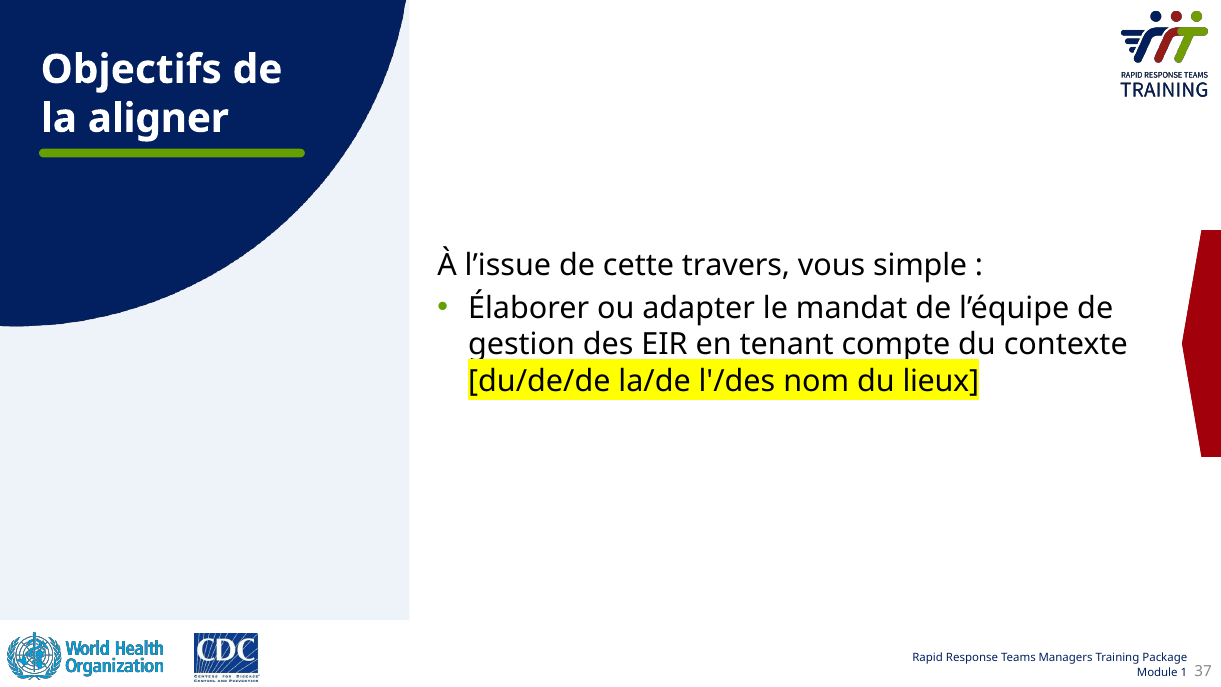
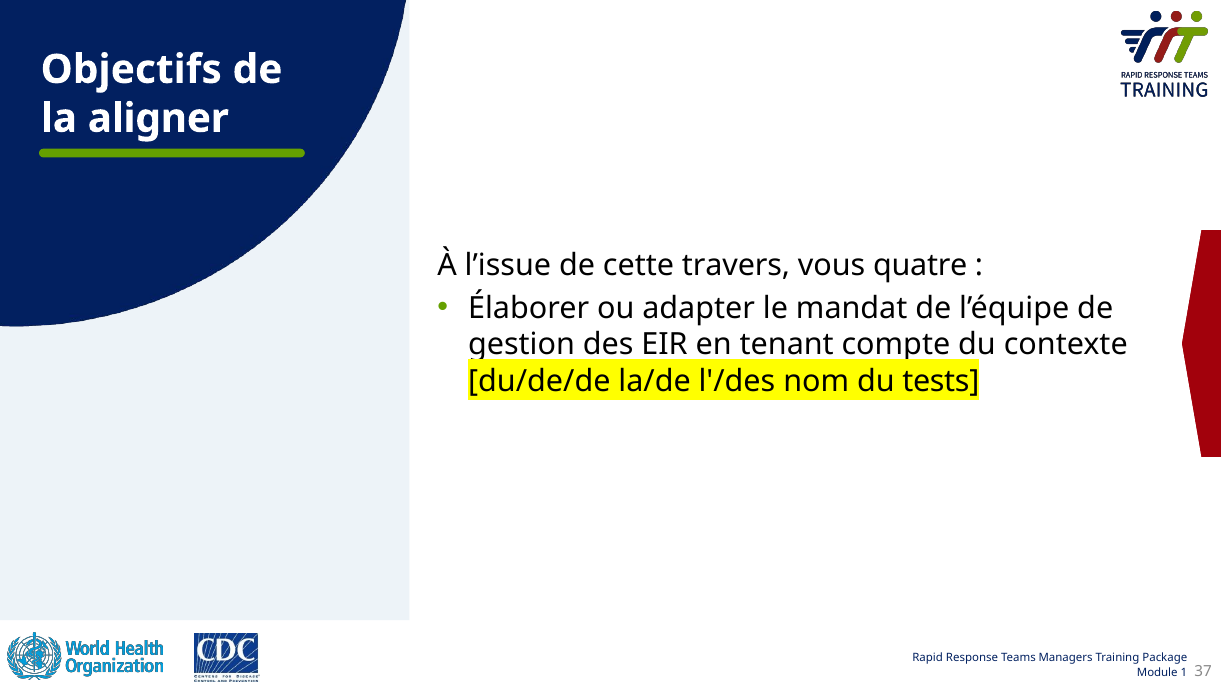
simple: simple -> quatre
lieux: lieux -> tests
